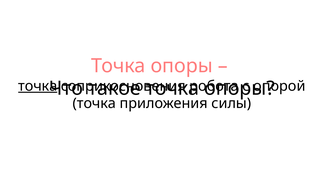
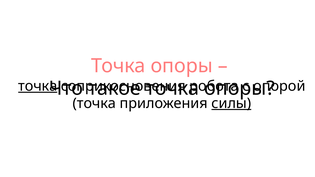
силы underline: none -> present
